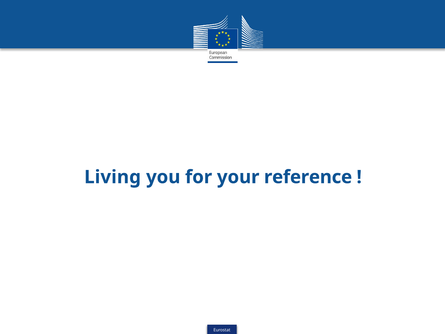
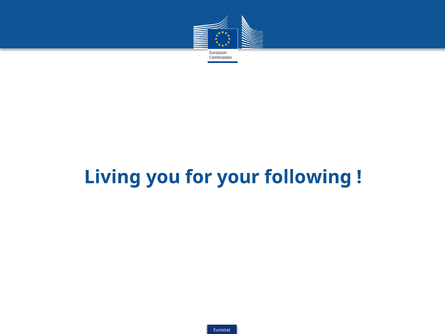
reference: reference -> following
